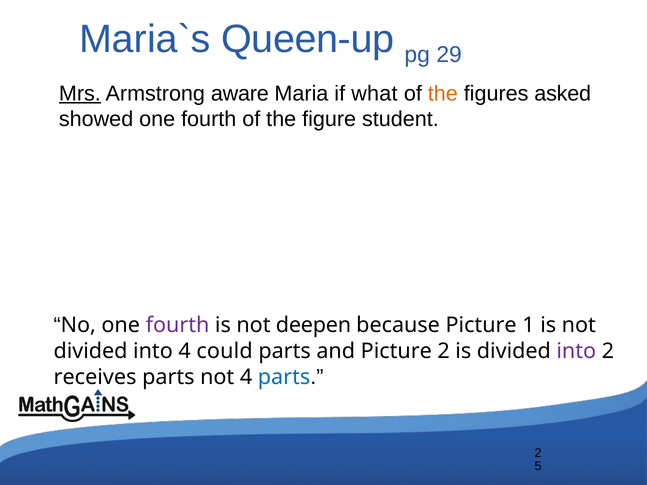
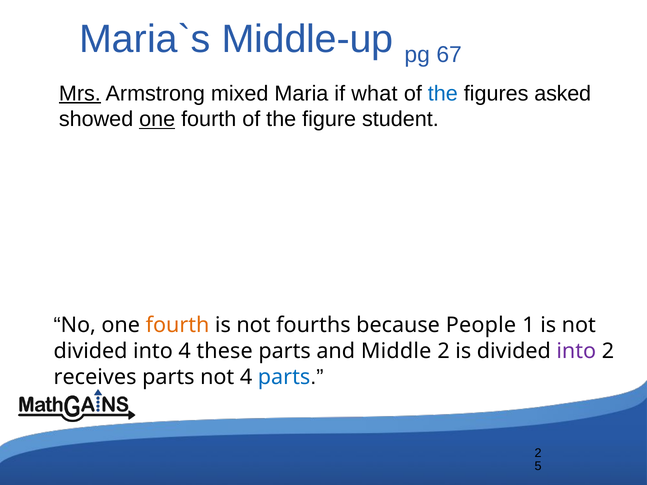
Queen-up: Queen-up -> Middle-up
29: 29 -> 67
aware: aware -> mixed
the at (443, 93) colour: orange -> blue
one at (157, 119) underline: none -> present
fourth at (178, 325) colour: purple -> orange
deepen: deepen -> fourths
because Picture: Picture -> People
could: could -> these
and Picture: Picture -> Middle
